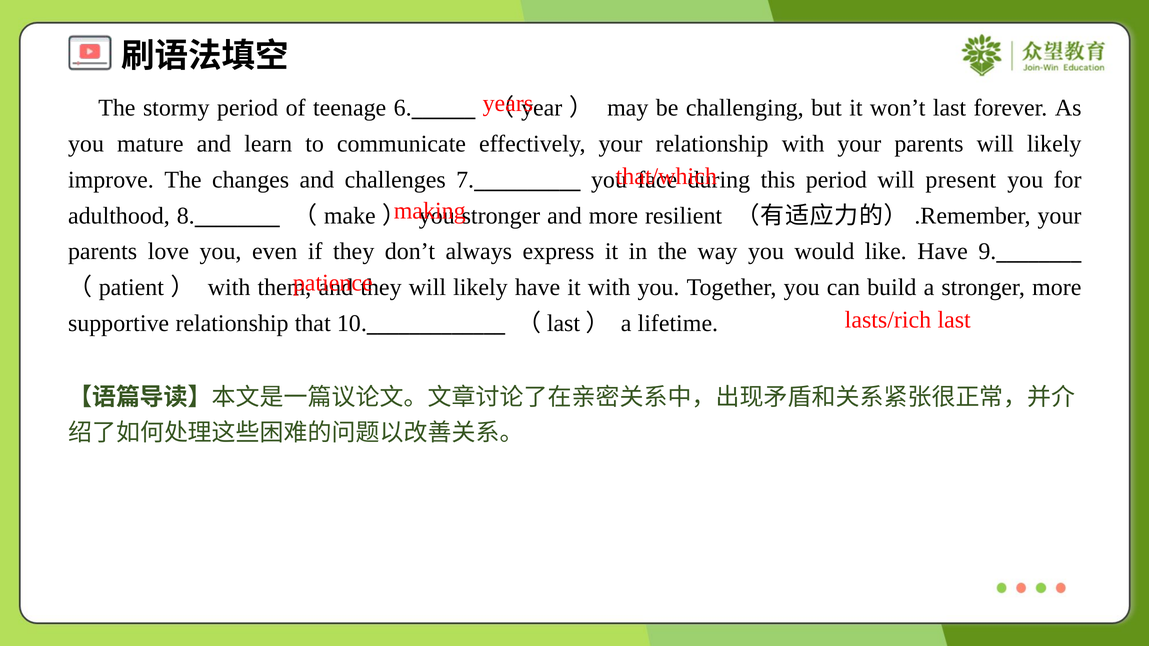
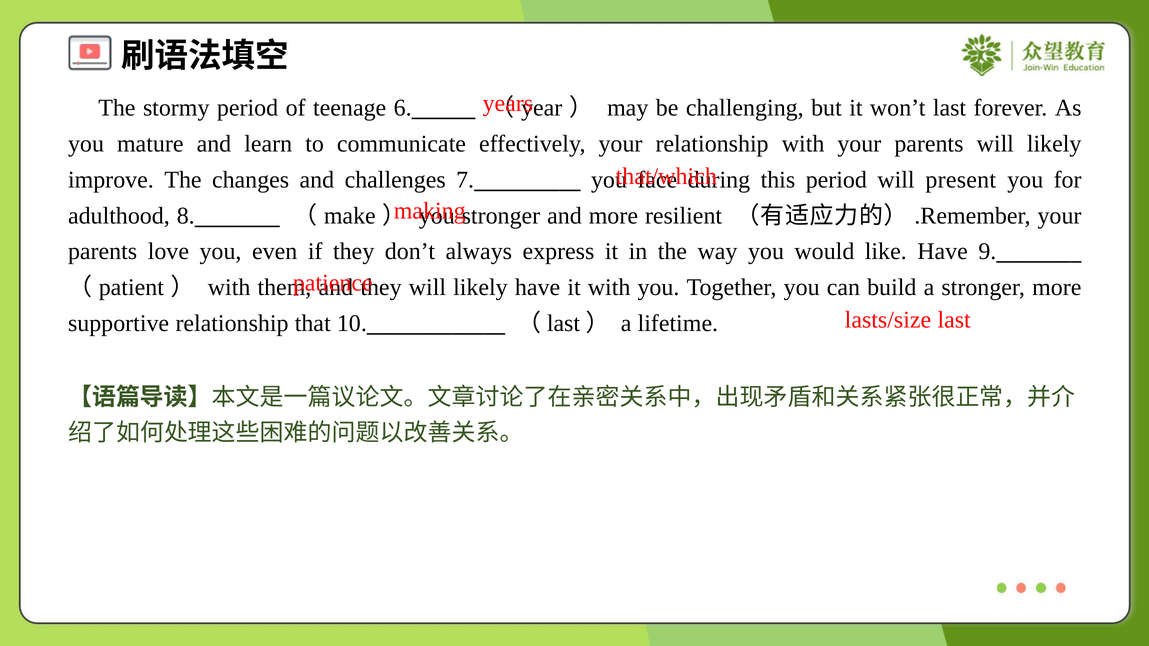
lasts/rich: lasts/rich -> lasts/size
